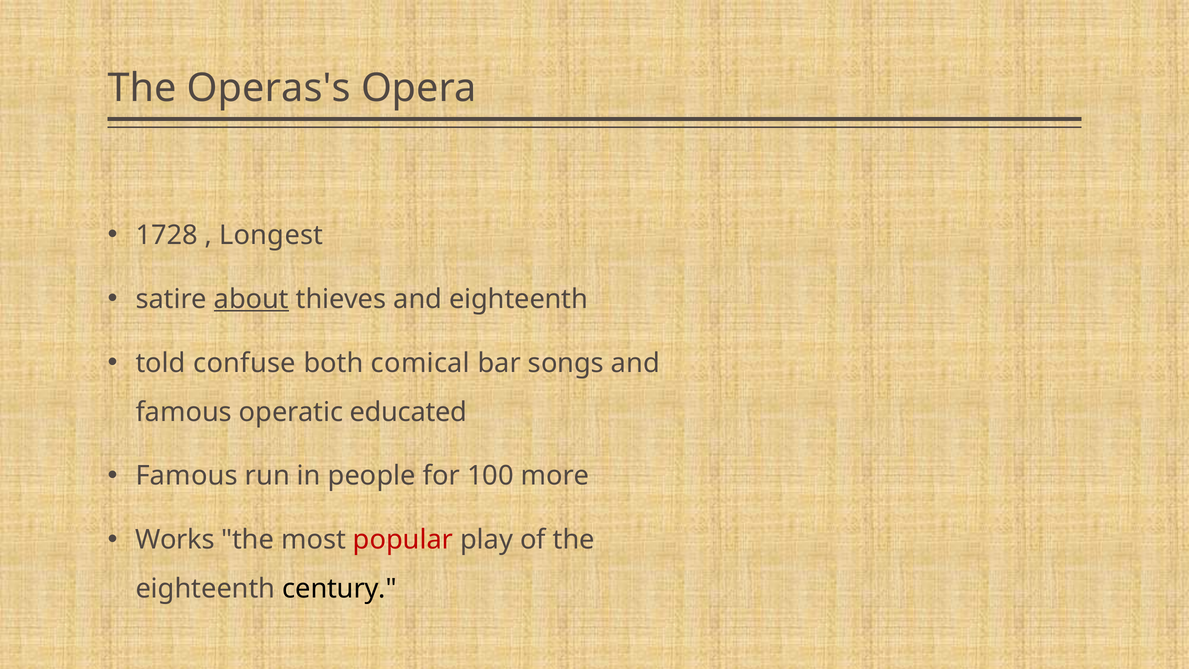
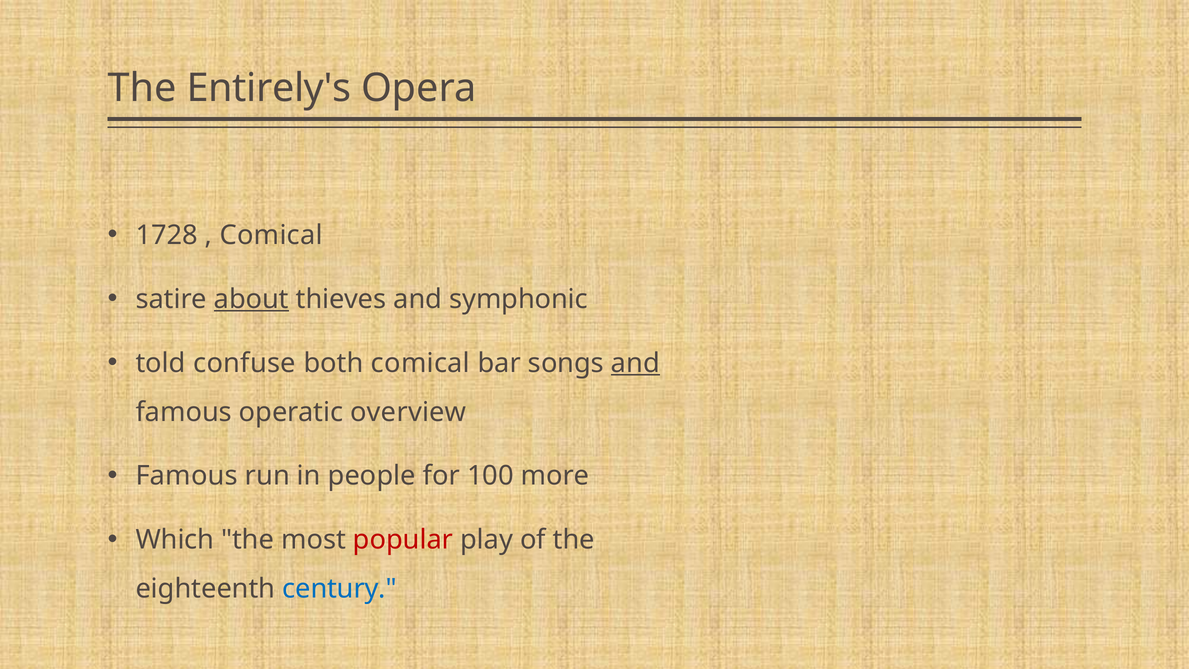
Operas's: Operas's -> Entirely's
Longest at (271, 235): Longest -> Comical
and eighteenth: eighteenth -> symphonic
and at (635, 363) underline: none -> present
educated: educated -> overview
Works: Works -> Which
century colour: black -> blue
